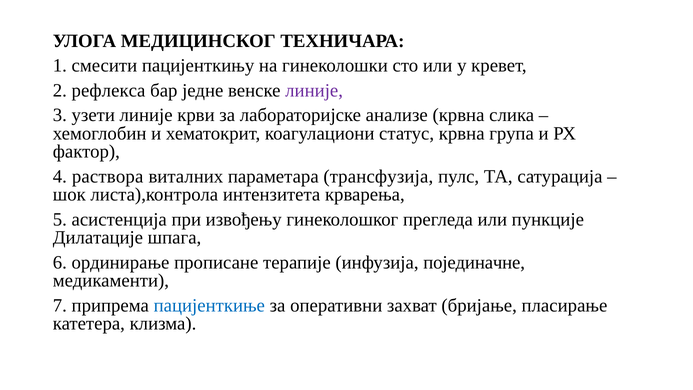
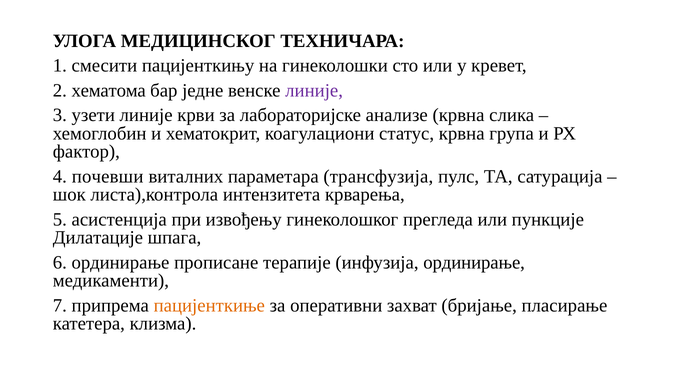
рефлекса: рефлекса -> хематома
раствора: раствора -> почевши
инфузија појединачне: појединачне -> ординирање
пацијенткиње colour: blue -> orange
